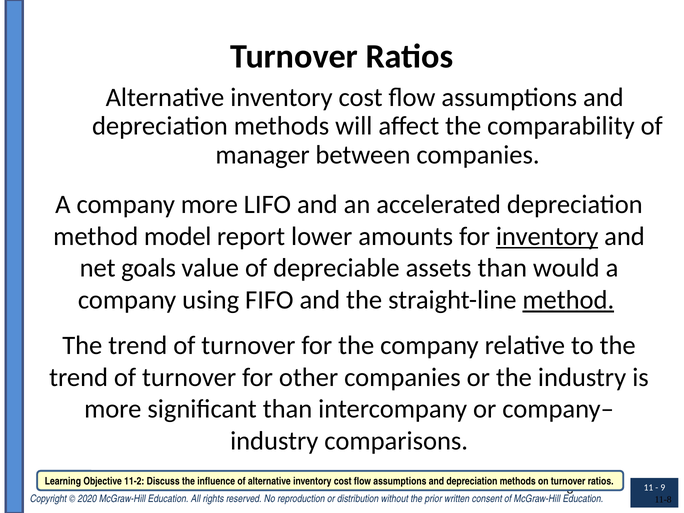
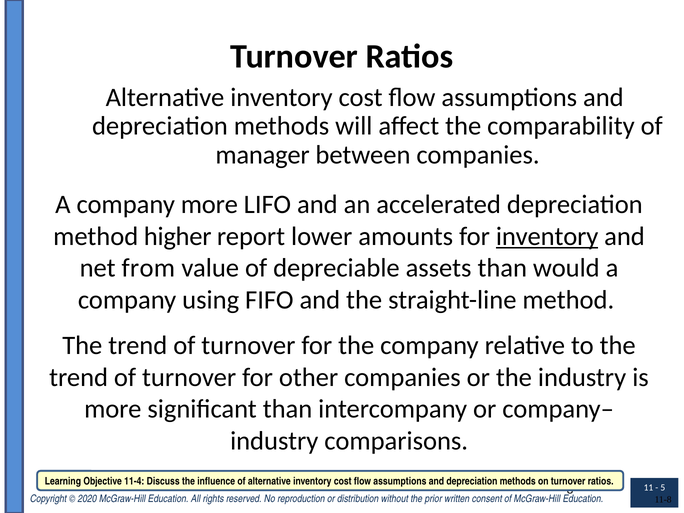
model: model -> higher
goals: goals -> from
method at (568, 300) underline: present -> none
11-2: 11-2 -> 11-4
9: 9 -> 5
